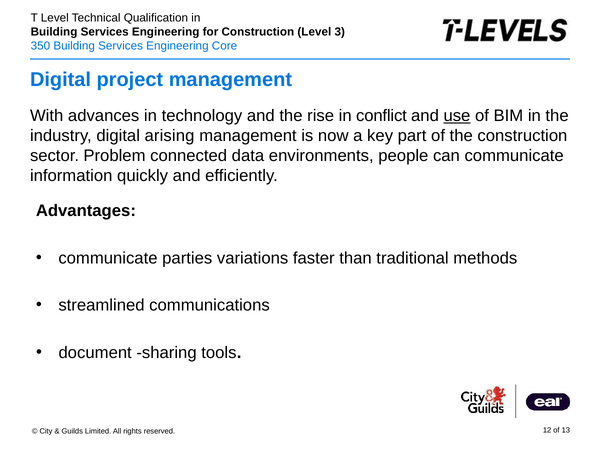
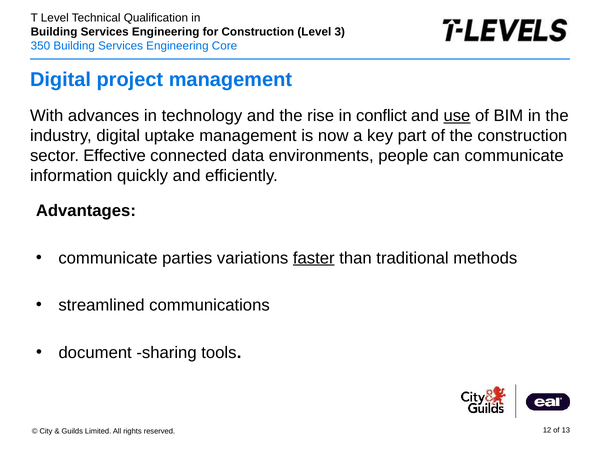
arising: arising -> uptake
Problem: Problem -> Effective
faster underline: none -> present
